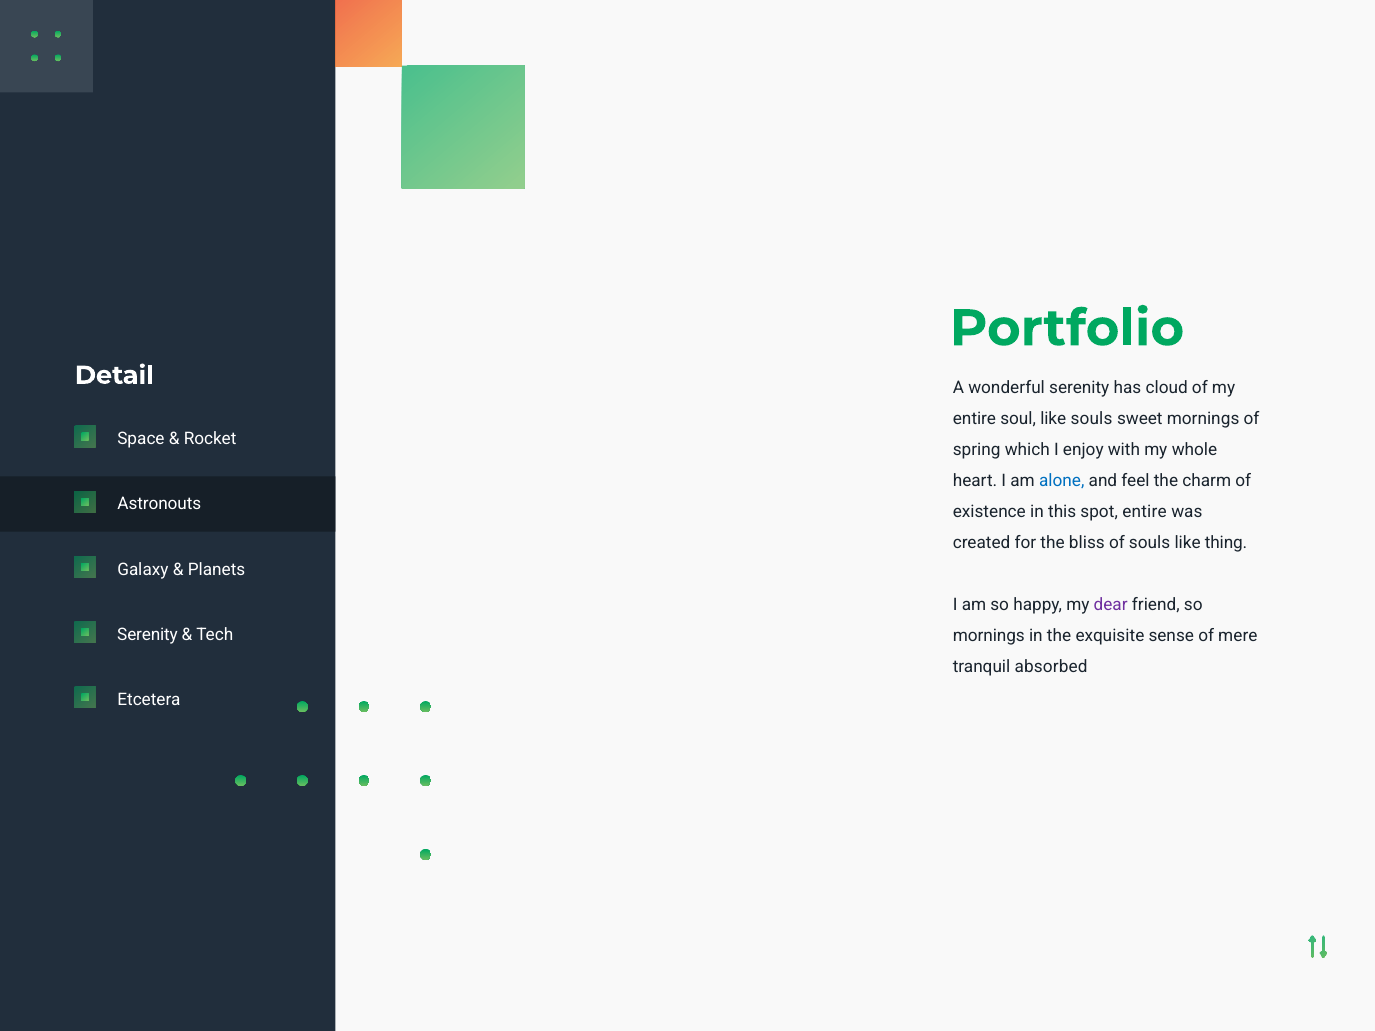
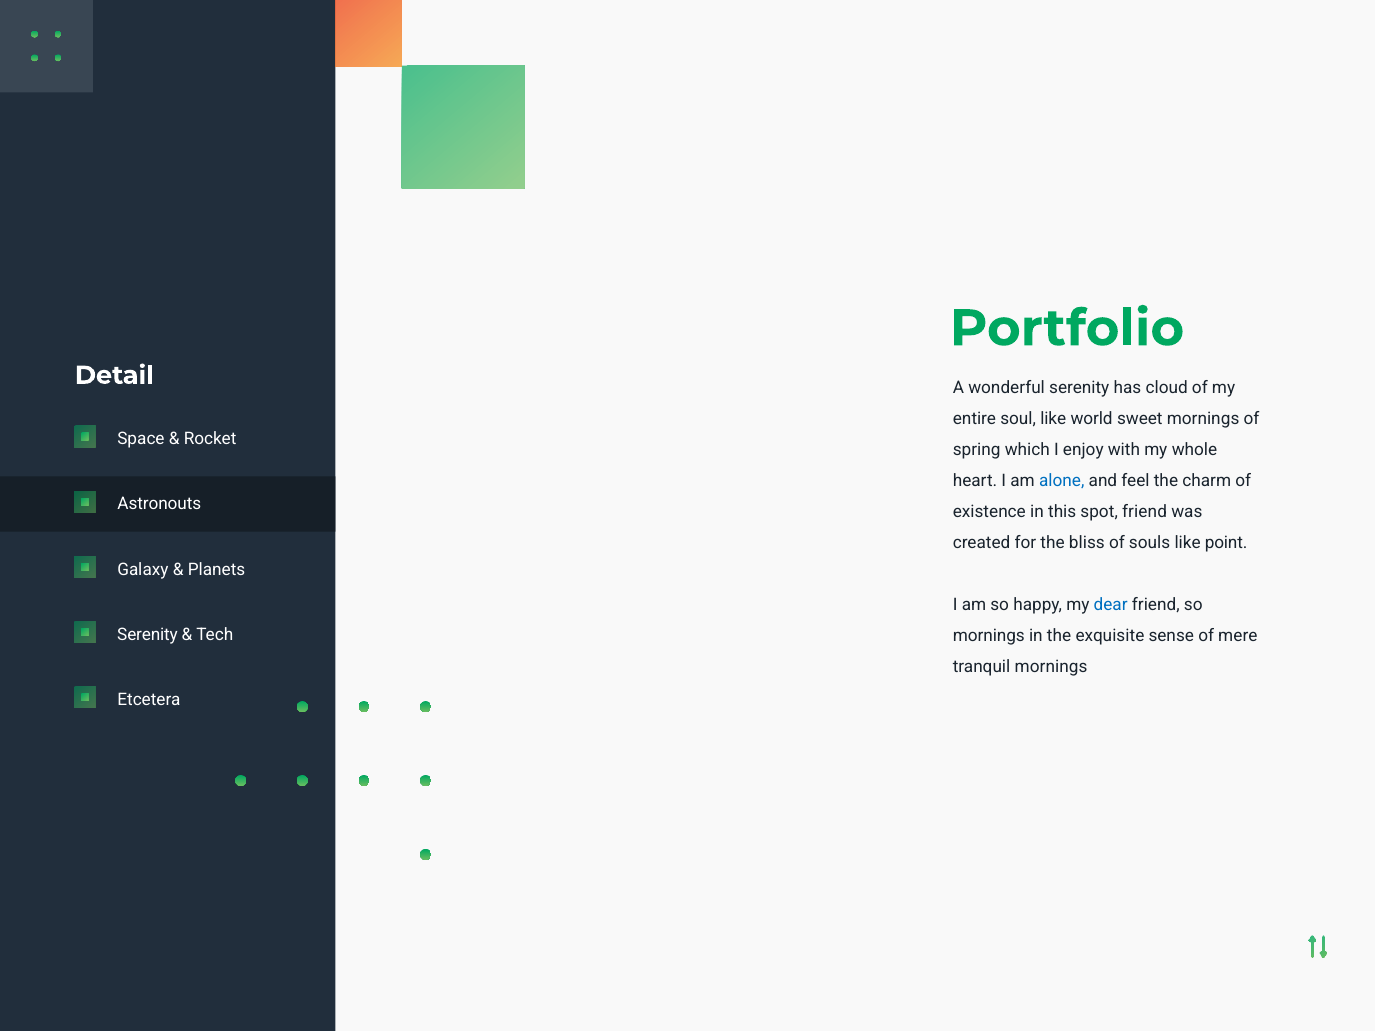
like souls: souls -> world
spot entire: entire -> friend
thing: thing -> point
dear colour: purple -> blue
tranquil absorbed: absorbed -> mornings
